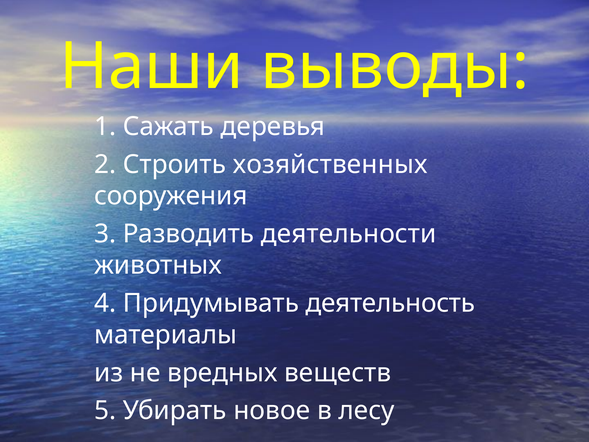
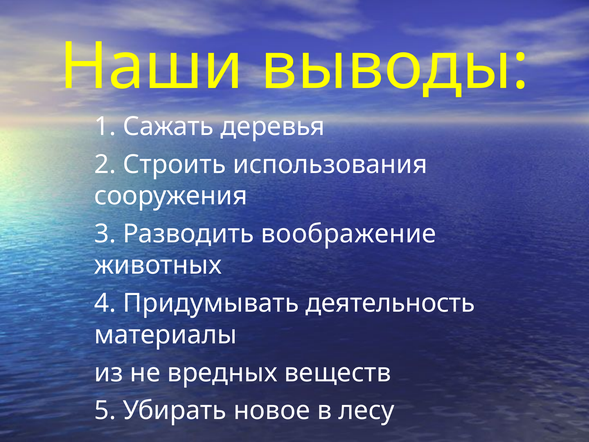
хозяйственных: хозяйственных -> использования
деятельности: деятельности -> воображение
